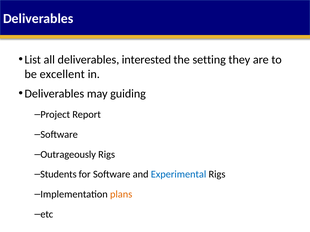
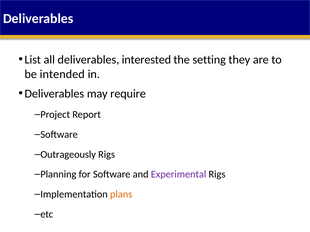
excellent: excellent -> intended
guiding: guiding -> require
Students: Students -> Planning
Experimental colour: blue -> purple
